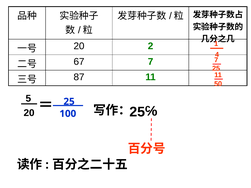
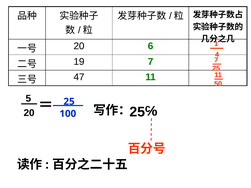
2: 2 -> 6
67: 67 -> 19
87: 87 -> 47
